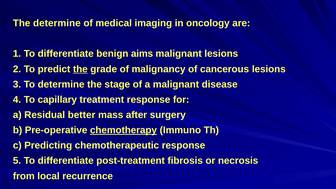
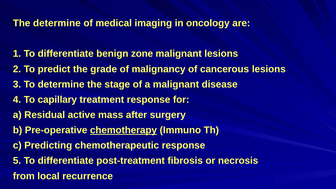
aims: aims -> zone
the at (80, 69) underline: present -> none
better: better -> active
